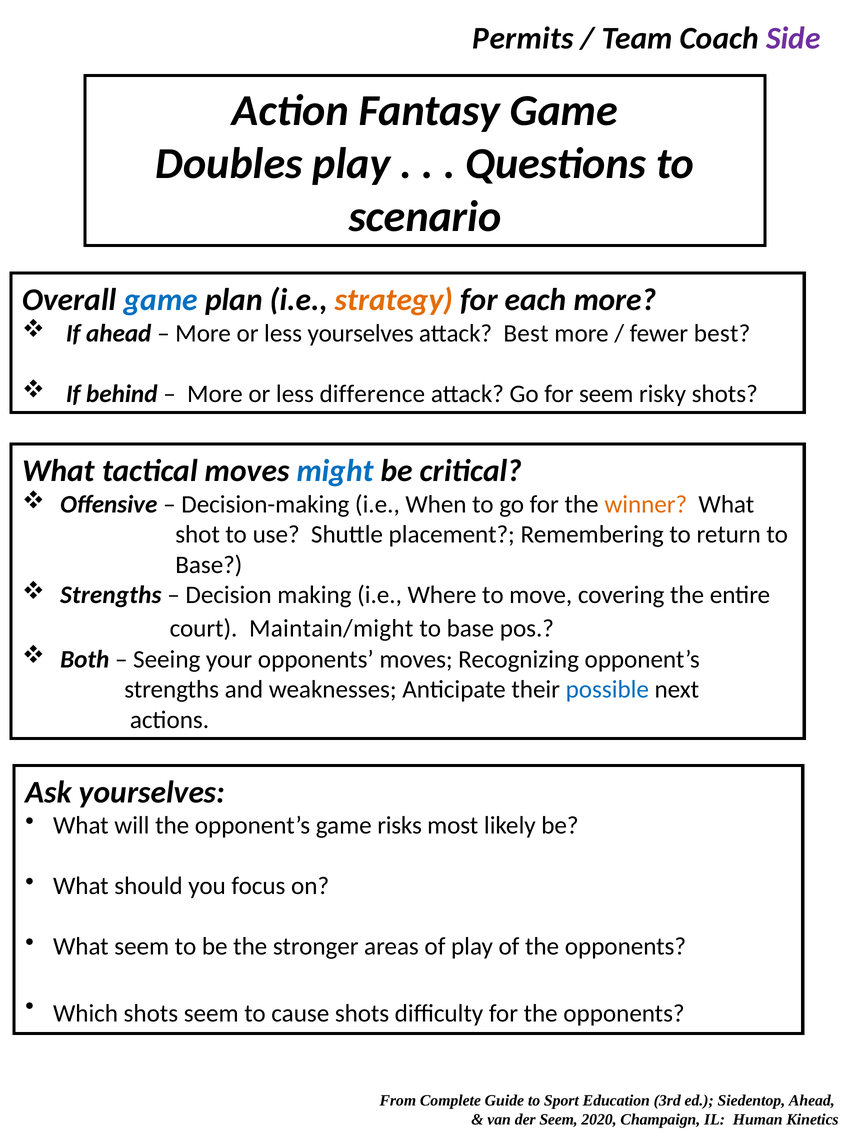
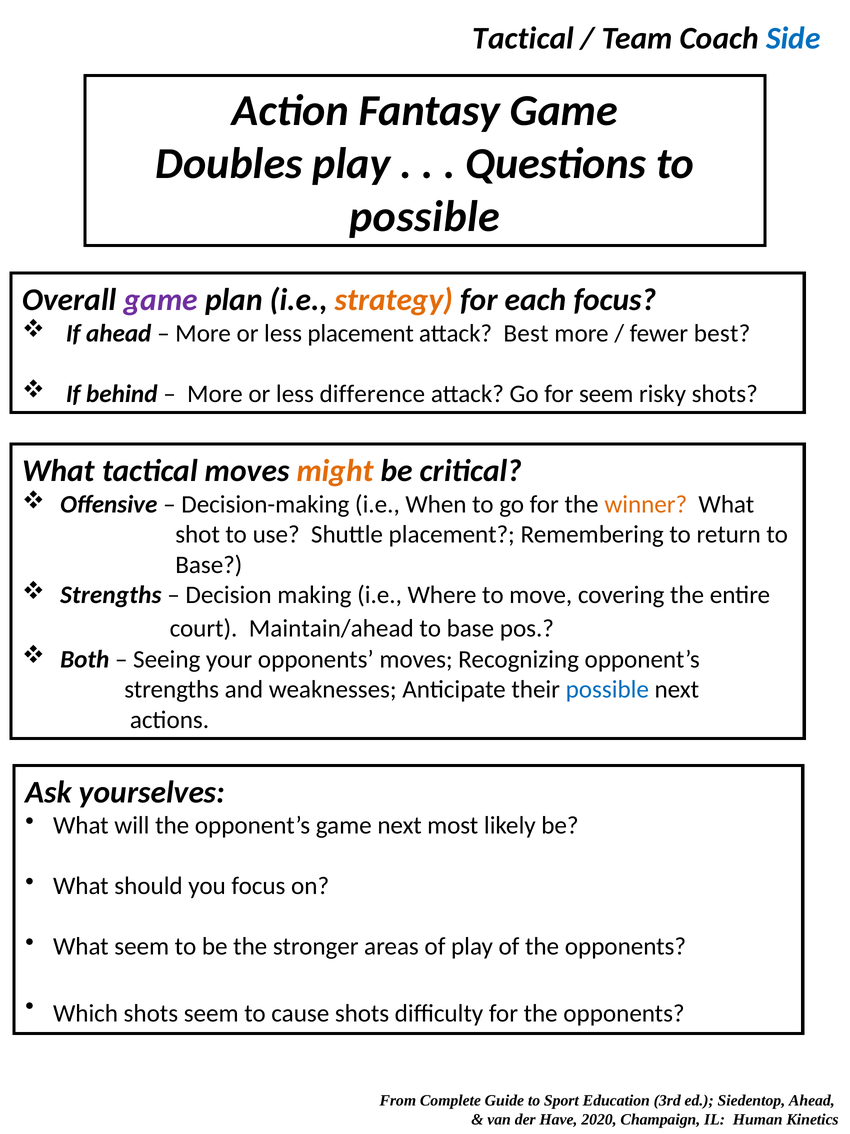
Permits at (523, 38): Permits -> Tactical
Side colour: purple -> blue
scenario at (425, 216): scenario -> possible
game at (161, 300) colour: blue -> purple
each more: more -> focus
less yourselves: yourselves -> placement
might colour: blue -> orange
Maintain/might: Maintain/might -> Maintain/ahead
game risks: risks -> next
der Seem: Seem -> Have
